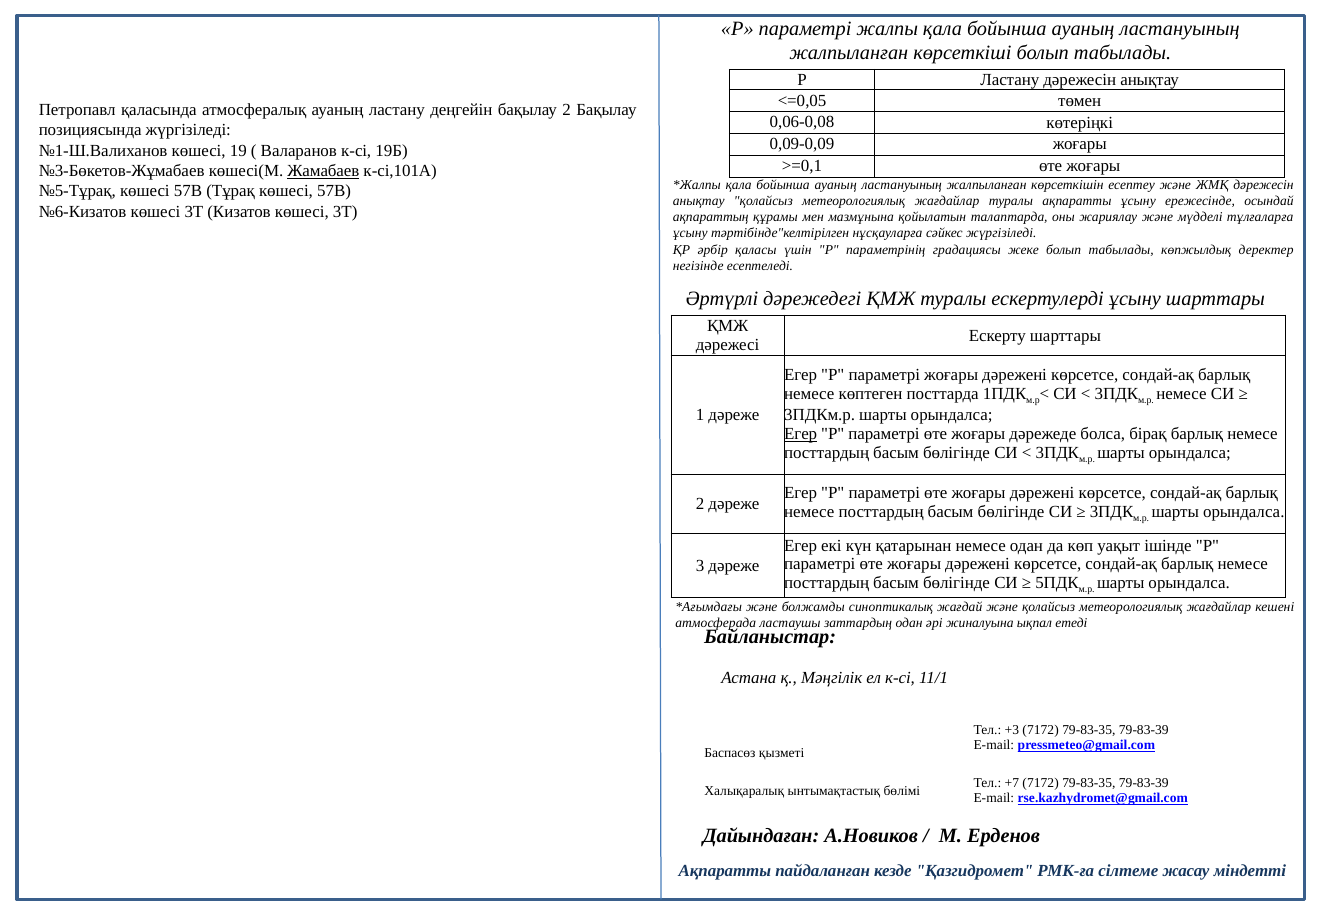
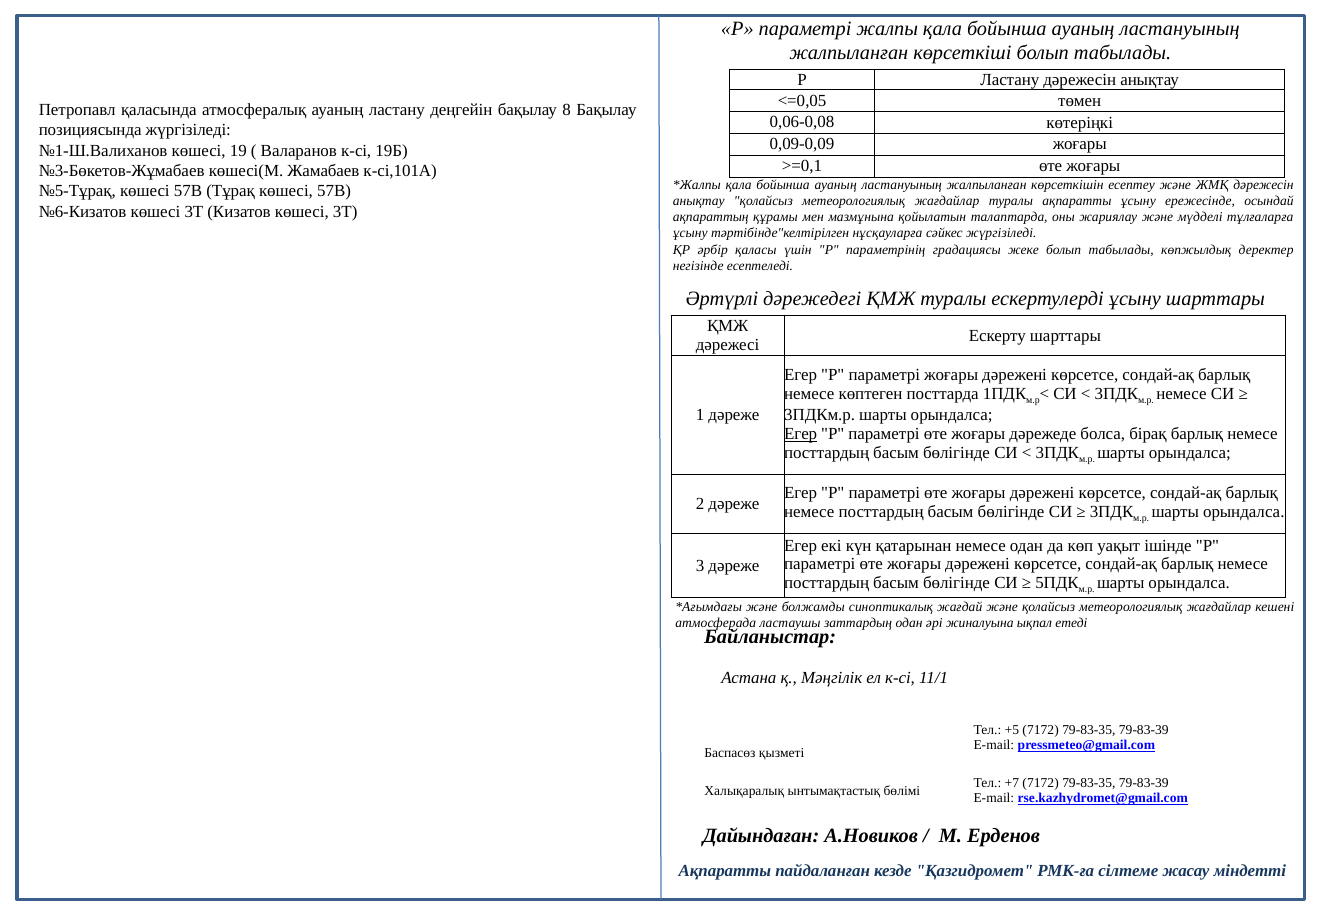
бақылау 2: 2 -> 8
Жамабаев underline: present -> none
+3: +3 -> +5
